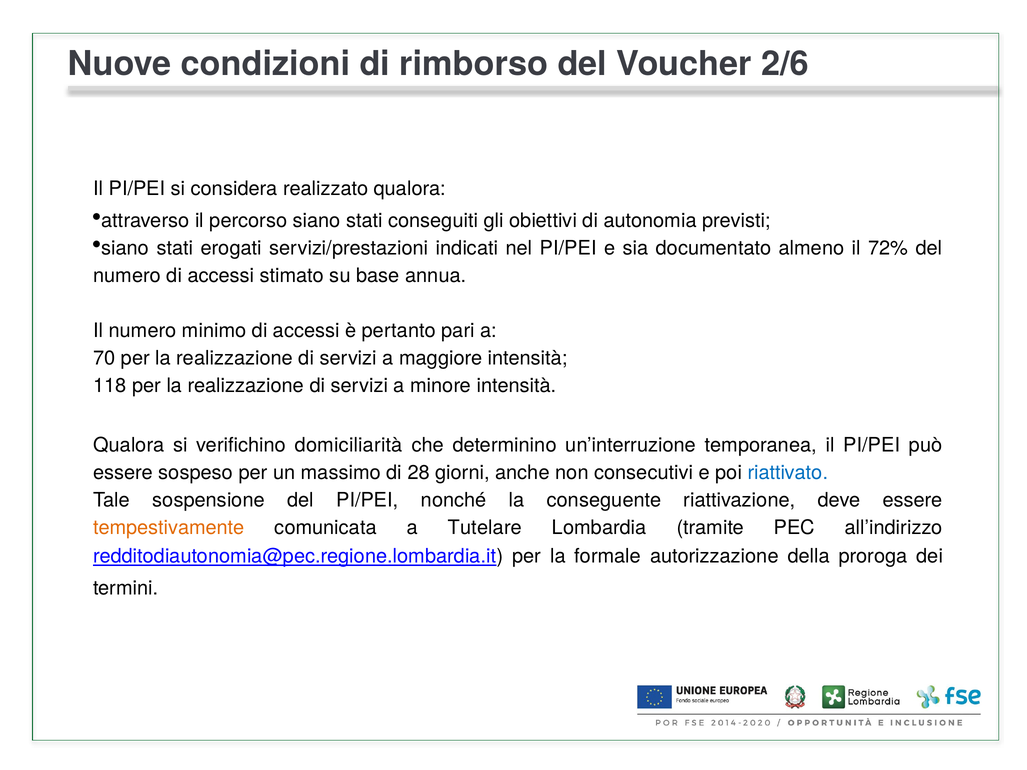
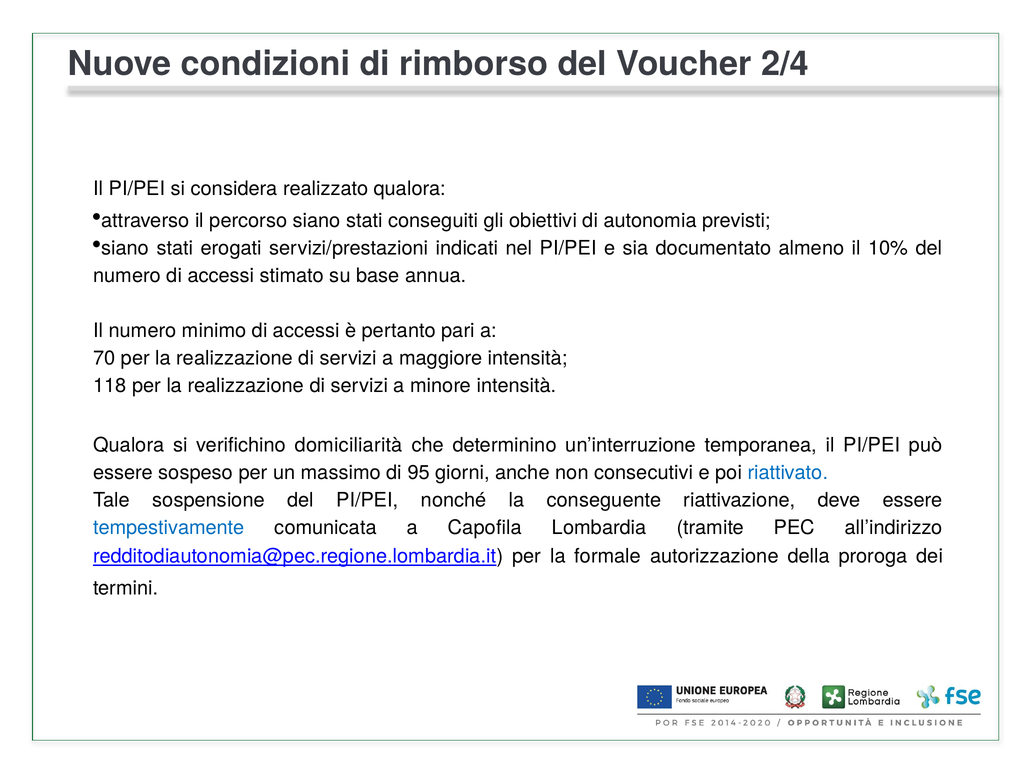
2/6: 2/6 -> 2/4
72%: 72% -> 10%
28: 28 -> 95
tempestivamente colour: orange -> blue
Tutelare: Tutelare -> Capofila
